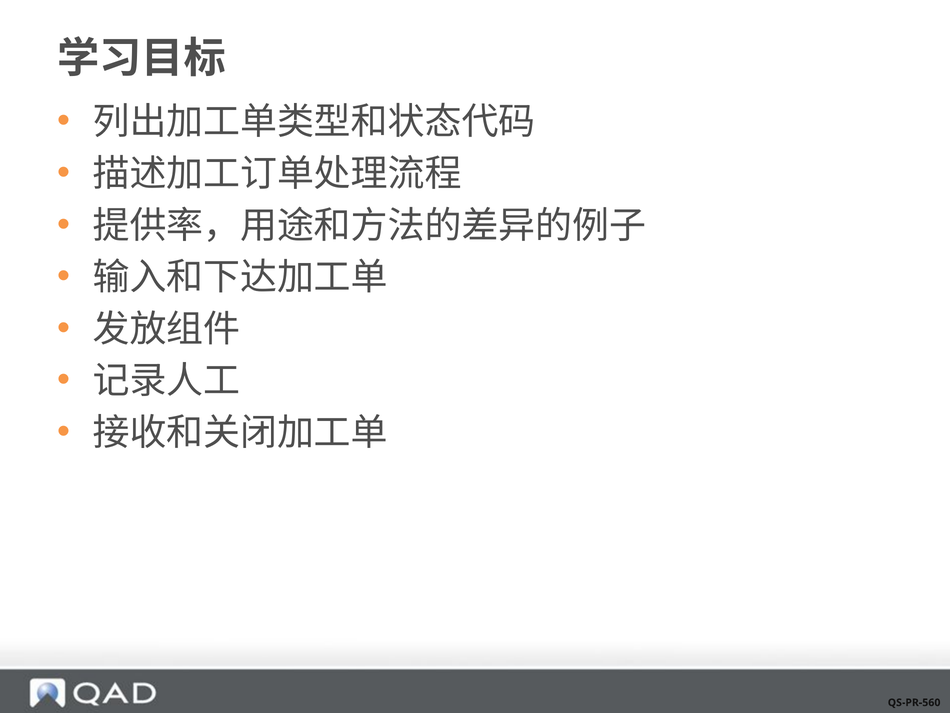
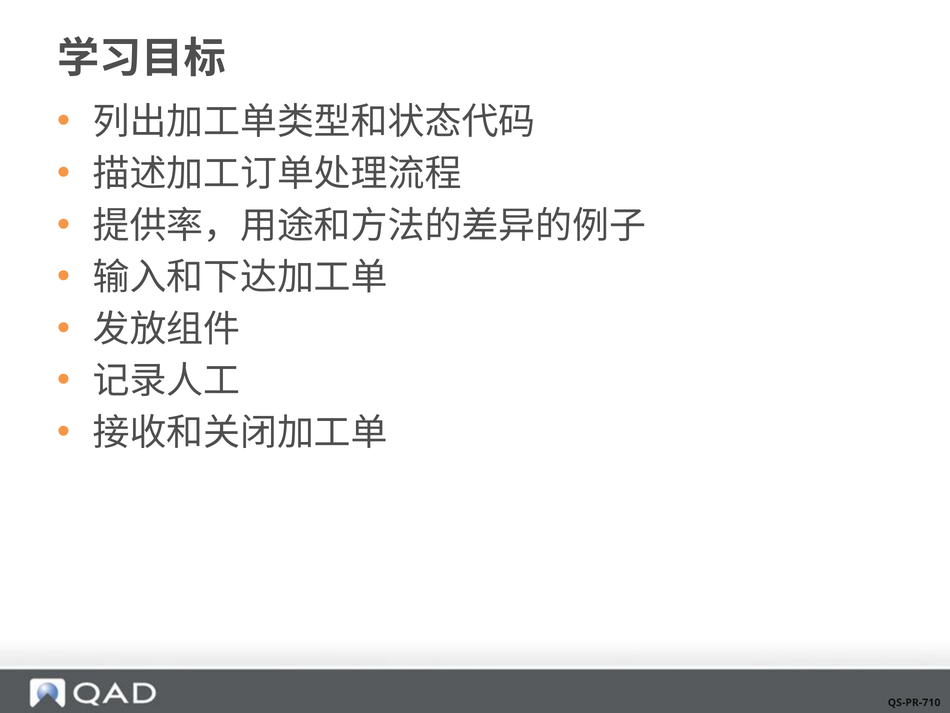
QS-PR-560: QS-PR-560 -> QS-PR-710
